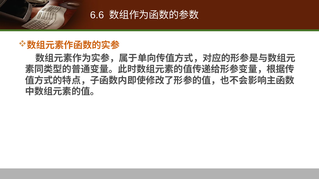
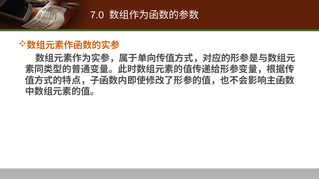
6.6: 6.6 -> 7.0
